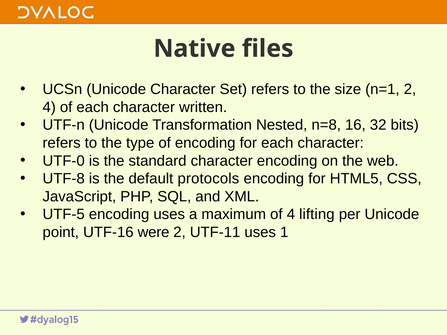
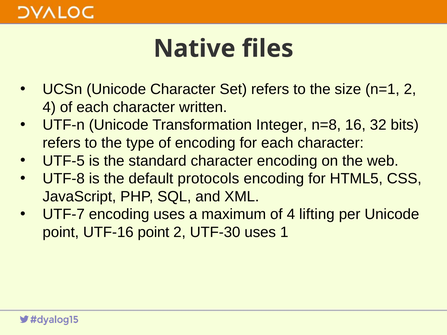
Nested: Nested -> Integer
UTF-0: UTF-0 -> UTF-5
UTF-5: UTF-5 -> UTF-7
UTF-16 were: were -> point
UTF-11: UTF-11 -> UTF-30
